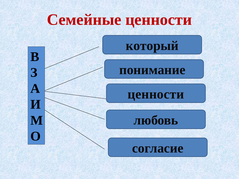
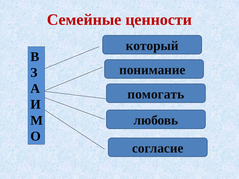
ценности at (156, 94): ценности -> помогать
